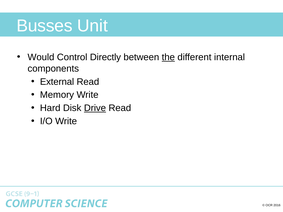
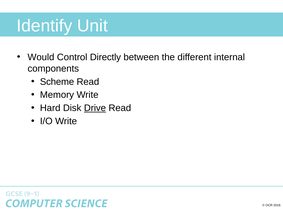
Busses: Busses -> Identify
the underline: present -> none
External: External -> Scheme
